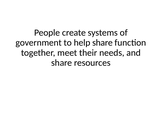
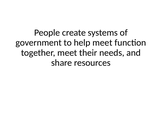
help share: share -> meet
